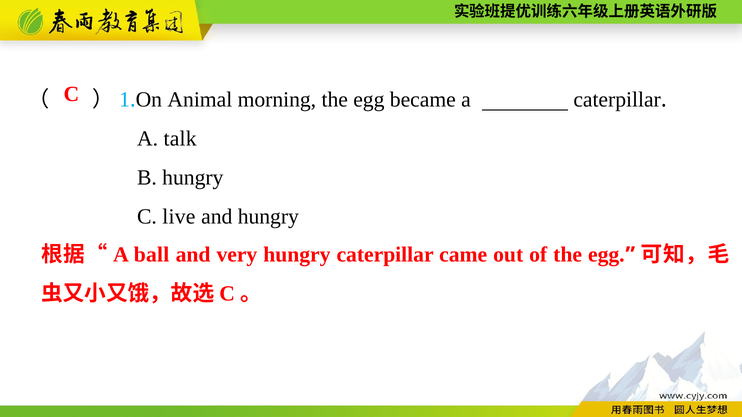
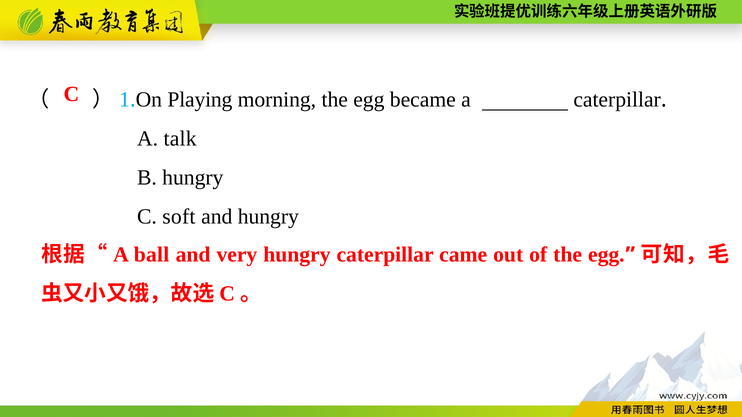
Animal: Animal -> Playing
live: live -> soft
